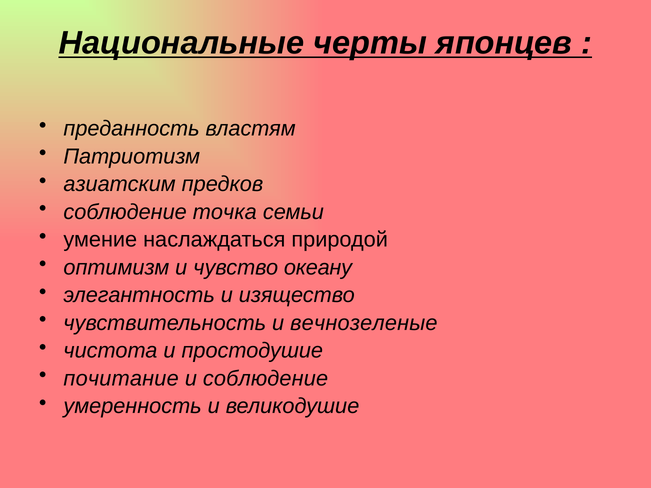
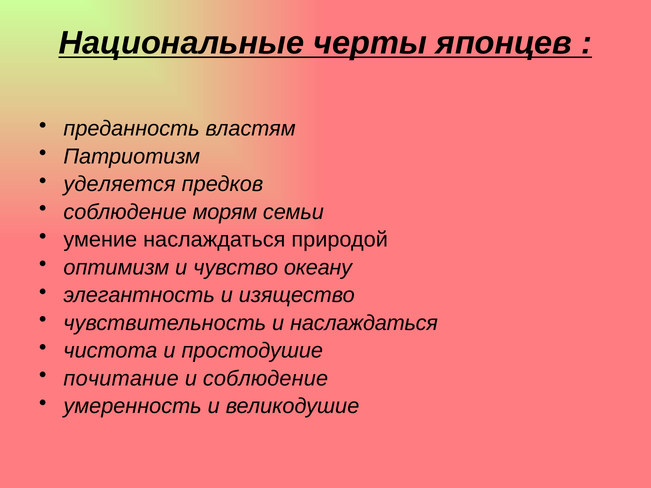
азиатским: азиатским -> уделяется
точка: точка -> морям
и вечнозеленые: вечнозеленые -> наслаждаться
